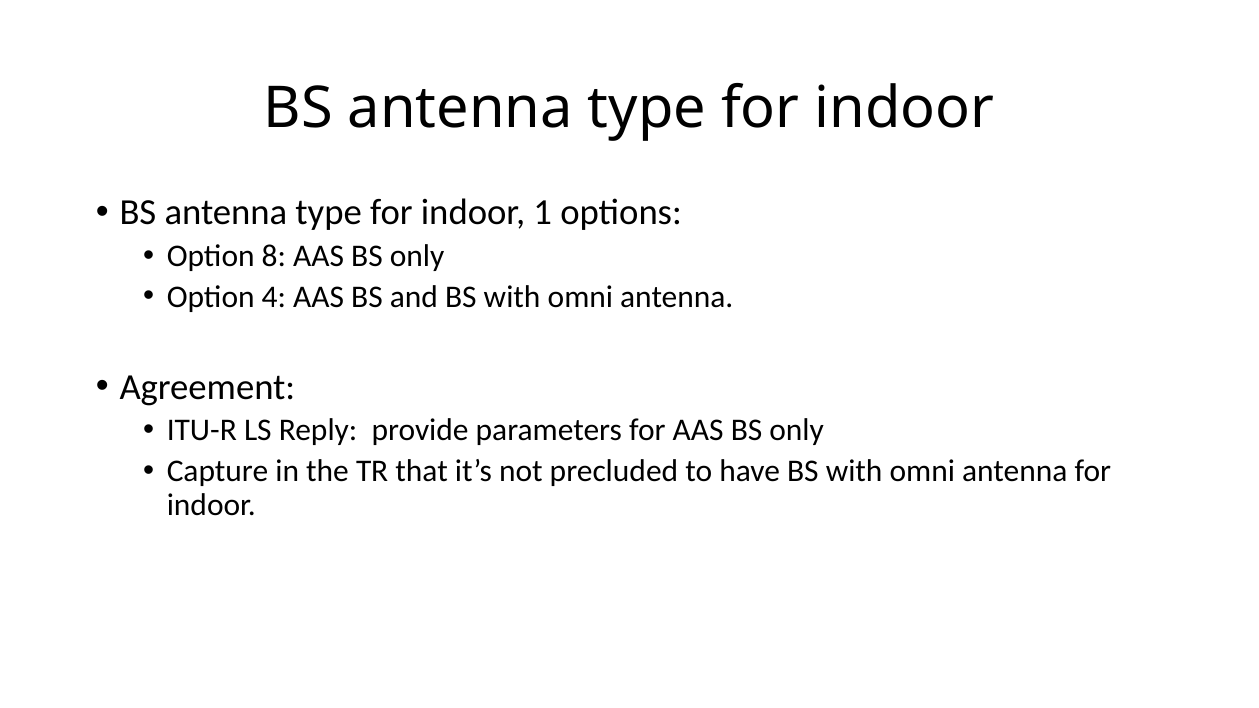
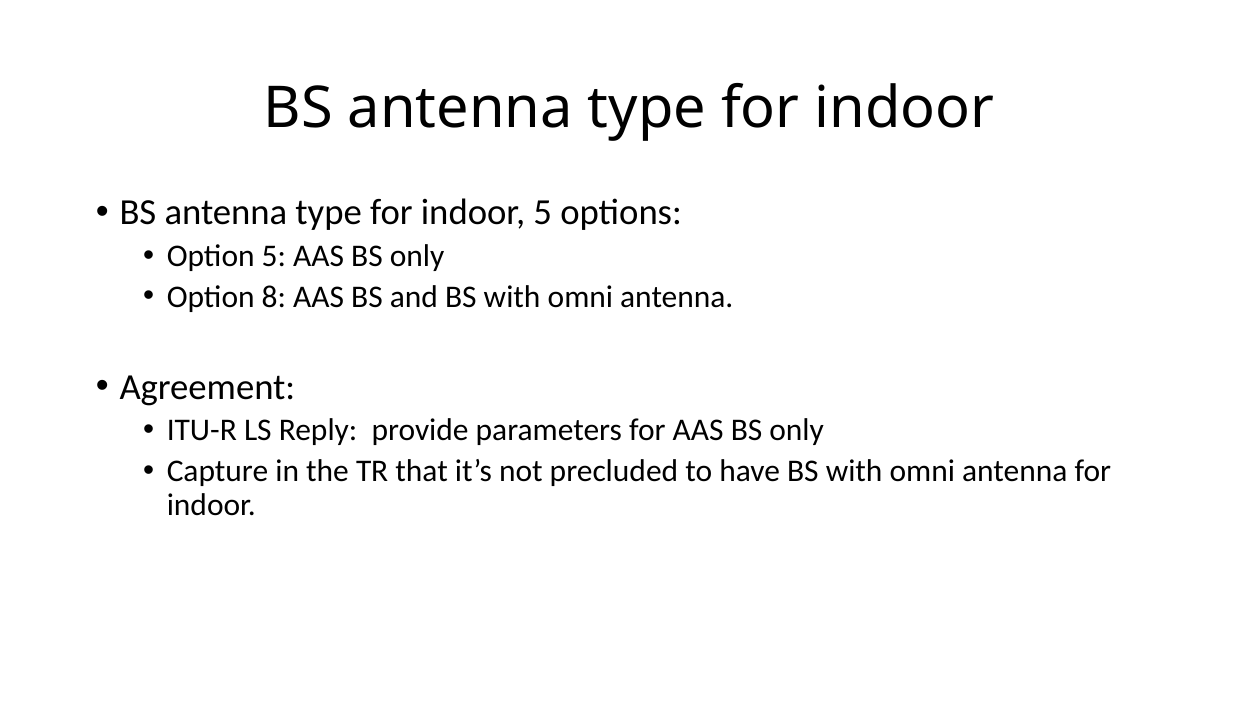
indoor 1: 1 -> 5
Option 8: 8 -> 5
4: 4 -> 8
